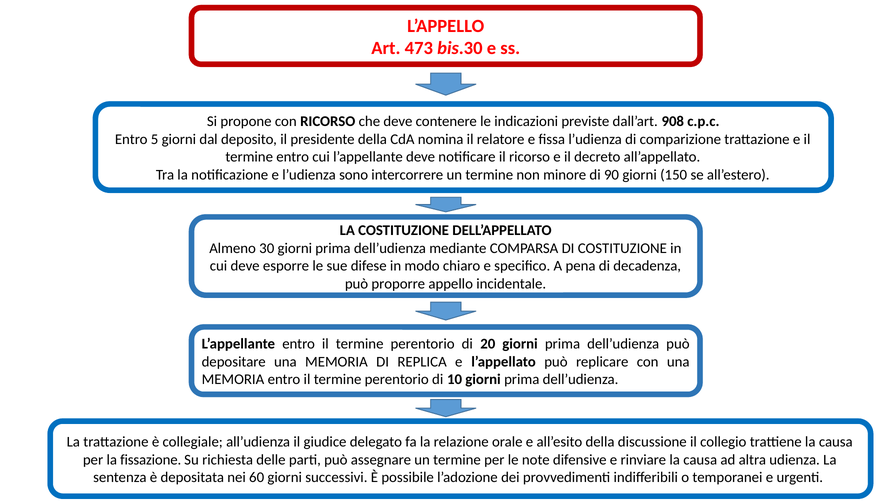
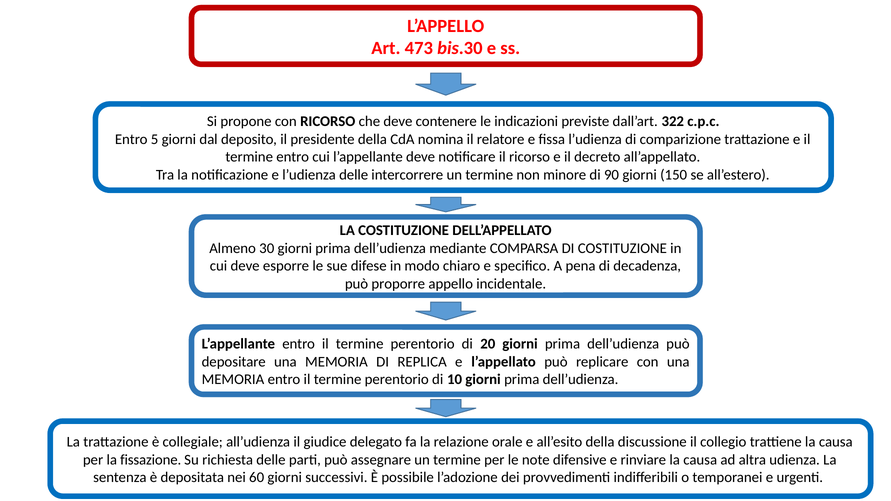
908: 908 -> 322
l’udienza sono: sono -> delle
